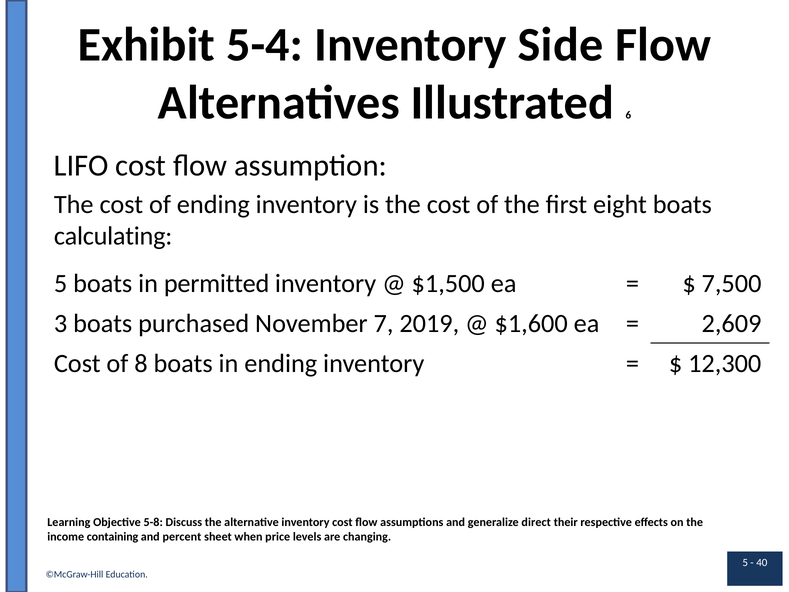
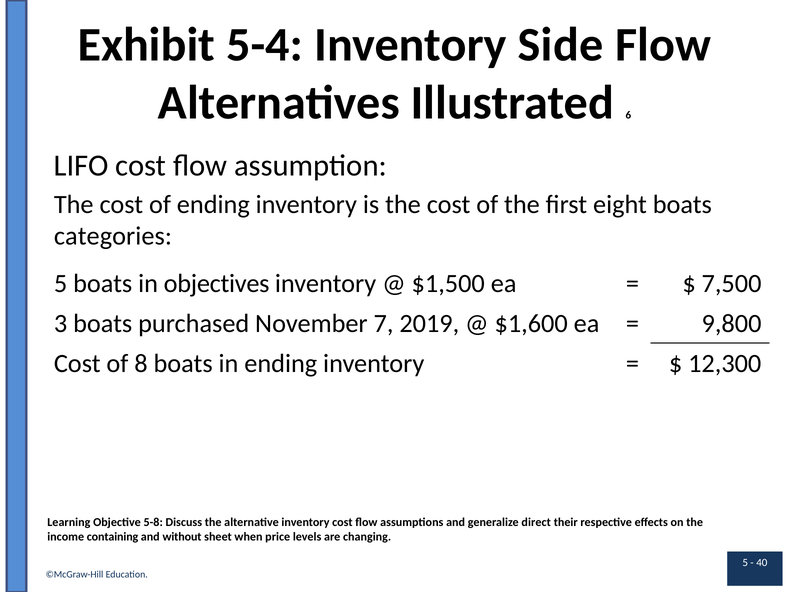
calculating: calculating -> categories
permitted: permitted -> objectives
2,609: 2,609 -> 9,800
percent: percent -> without
